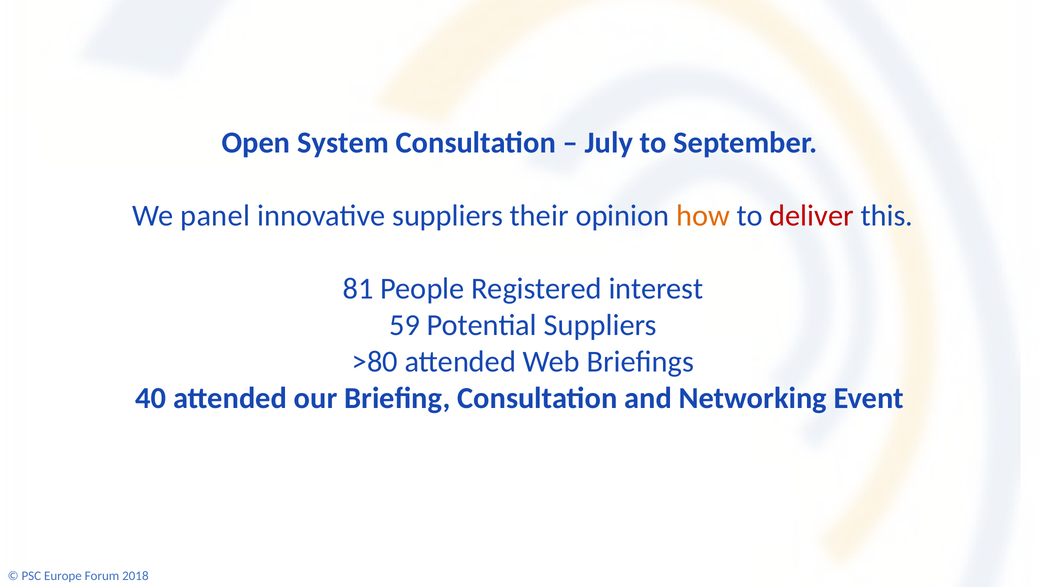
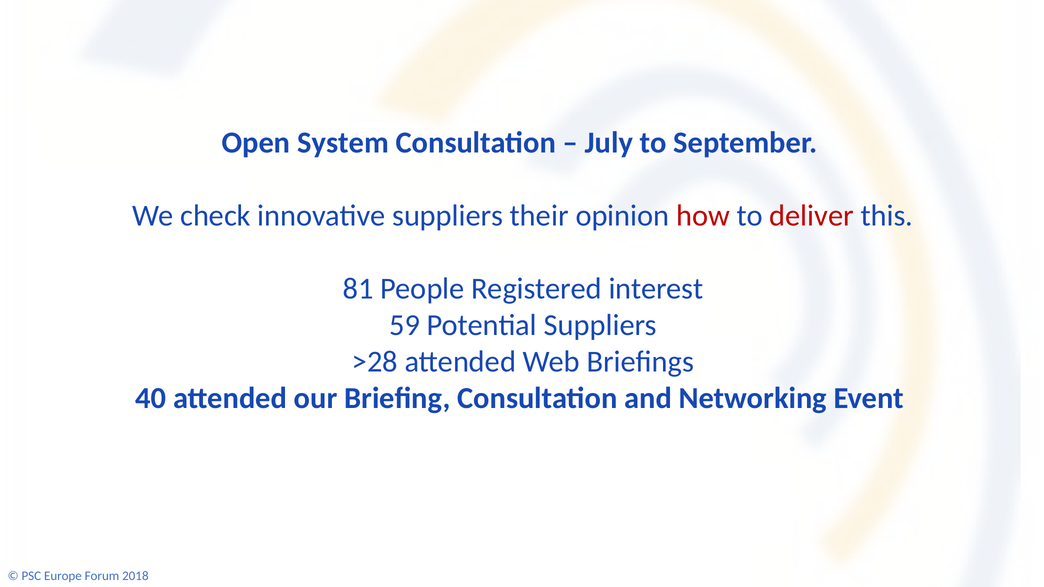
panel: panel -> check
how colour: orange -> red
>80: >80 -> >28
